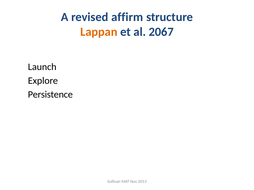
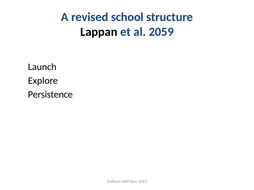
affirm: affirm -> school
Lappan colour: orange -> black
2067: 2067 -> 2059
